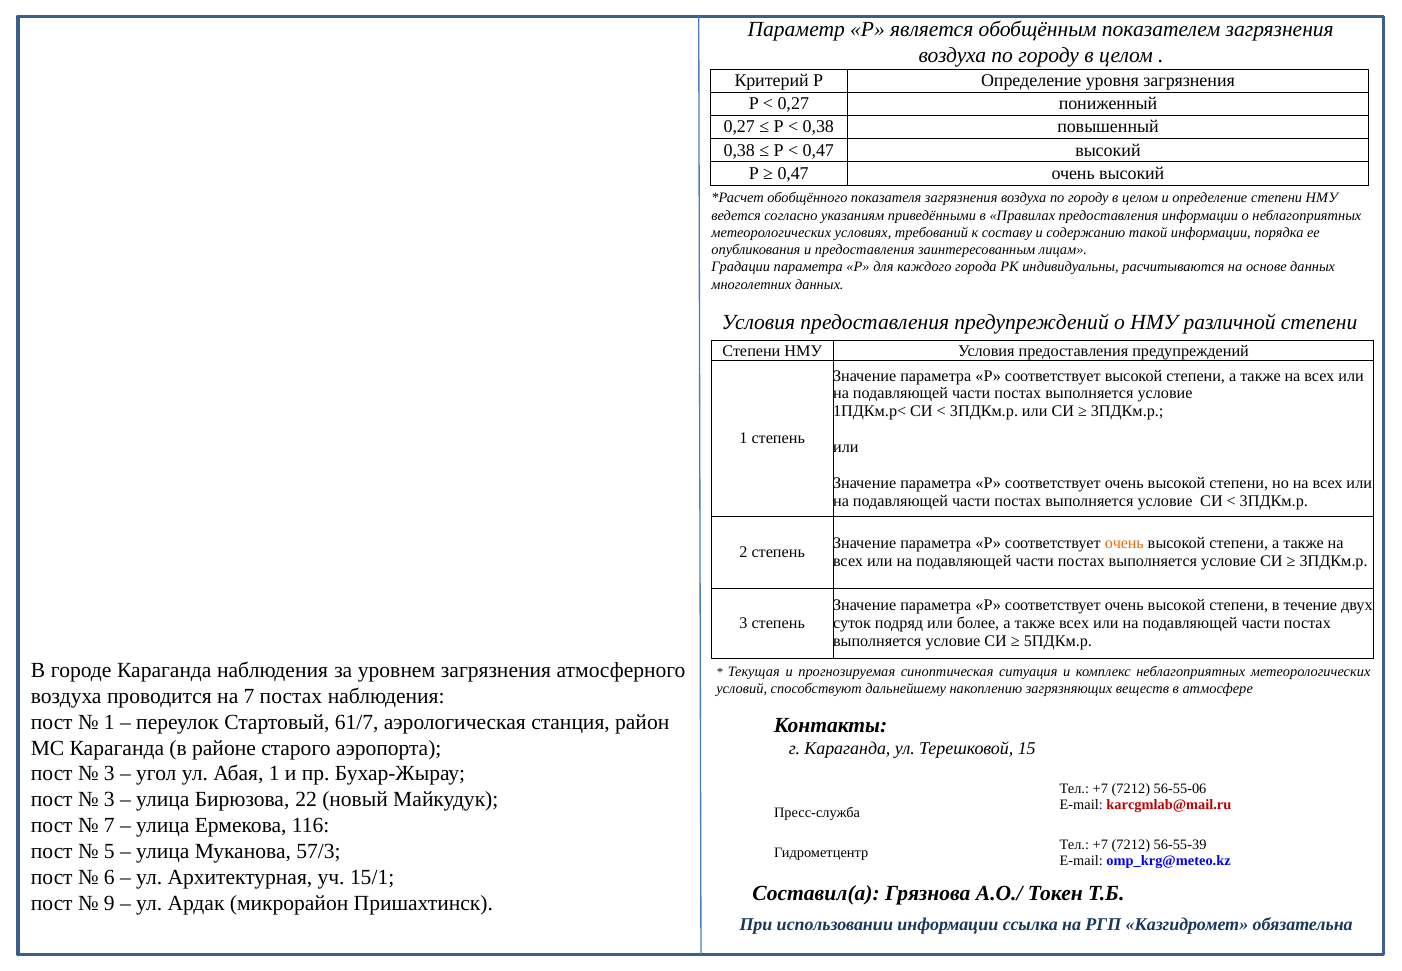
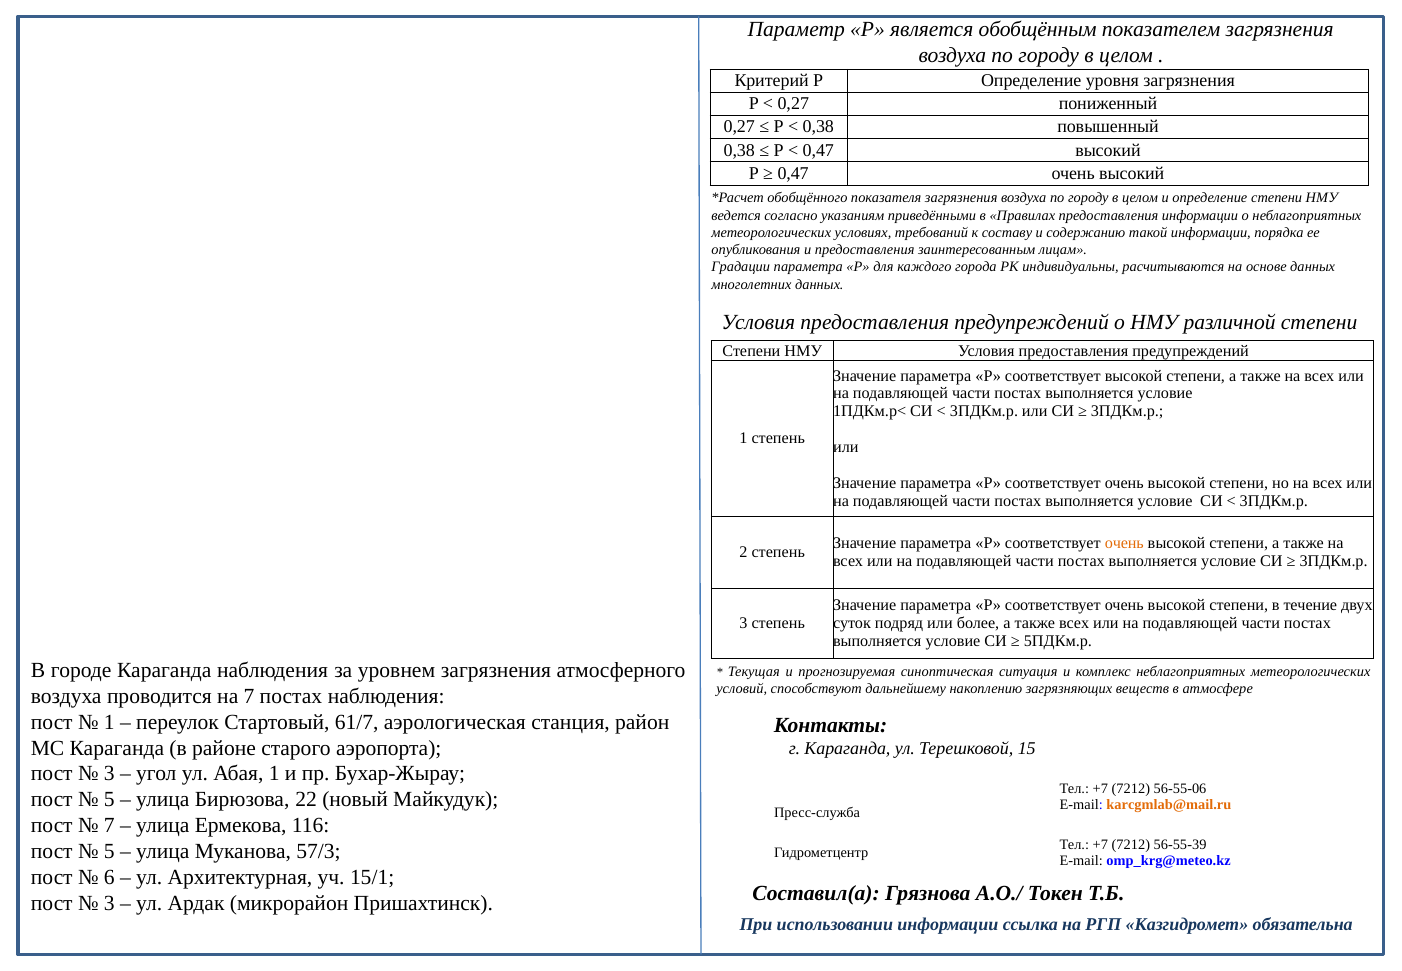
3 at (109, 799): 3 -> 5
karcgmlab@mail.ru colour: red -> orange
9 at (109, 903): 9 -> 3
